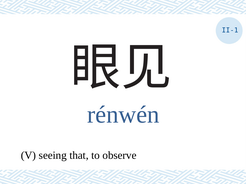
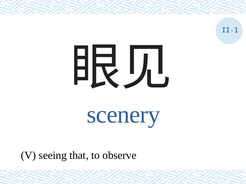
rénwén: rénwén -> scenery
